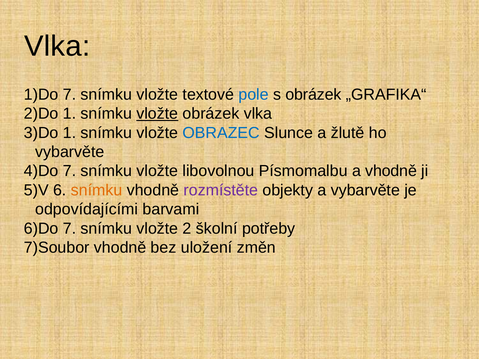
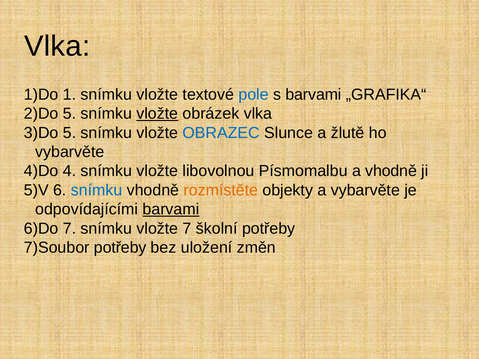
7 at (70, 95): 7 -> 1
s obrázek: obrázek -> barvami
1 at (70, 114): 1 -> 5
1 at (70, 133): 1 -> 5
7 at (70, 171): 7 -> 4
snímku at (97, 190) colour: orange -> blue
rozmístěte colour: purple -> orange
barvami at (171, 209) underline: none -> present
vložte 2: 2 -> 7
vhodně at (120, 248): vhodně -> potřeby
